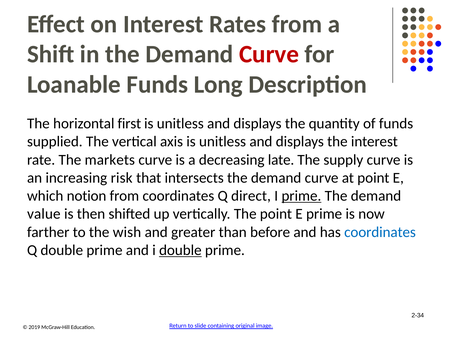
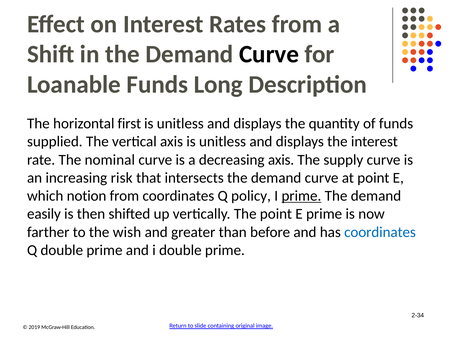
Curve at (269, 54) colour: red -> black
markets: markets -> nominal
decreasing late: late -> axis
direct: direct -> policy
value: value -> easily
double at (180, 250) underline: present -> none
